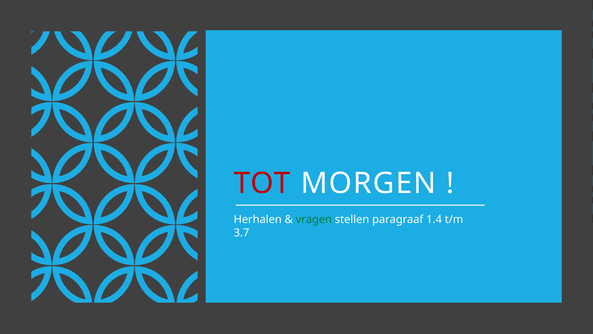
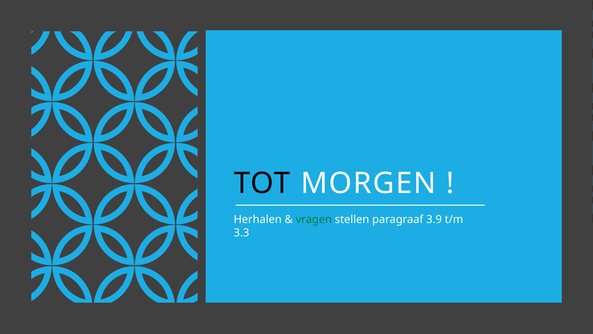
TOT colour: red -> black
1.4: 1.4 -> 3.9
3.7: 3.7 -> 3.3
